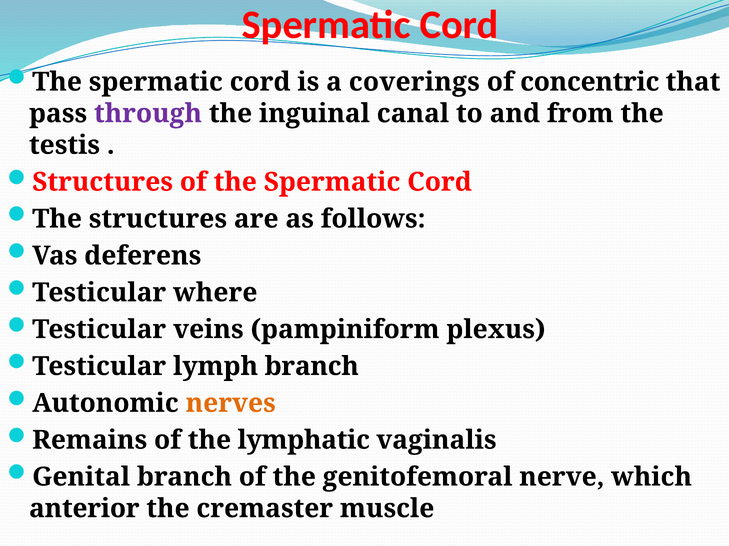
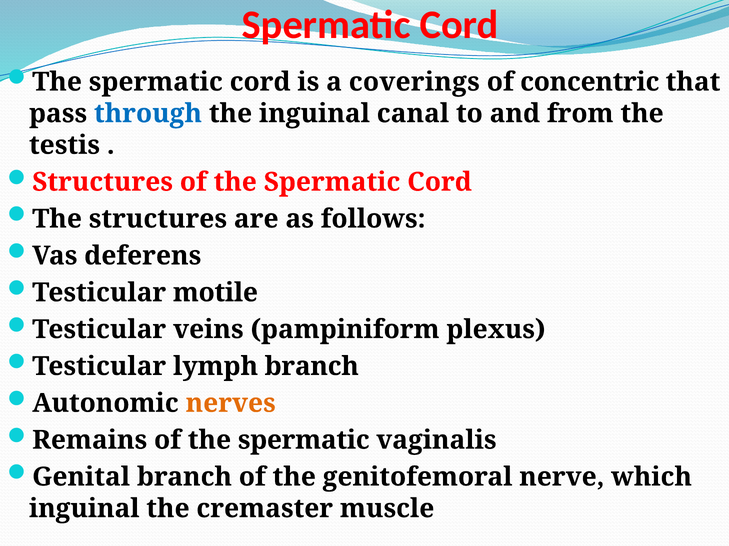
through colour: purple -> blue
where: where -> motile
Remains of the lymphatic: lymphatic -> spermatic
anterior at (84, 509): anterior -> inguinal
